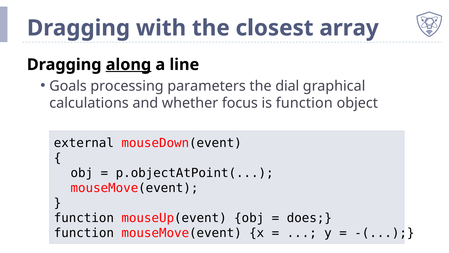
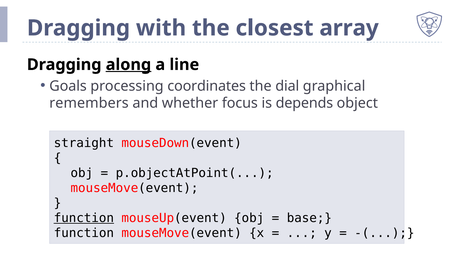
parameters: parameters -> coordinates
calculations: calculations -> remembers
is function: function -> depends
external: external -> straight
function at (84, 218) underline: none -> present
does: does -> base
